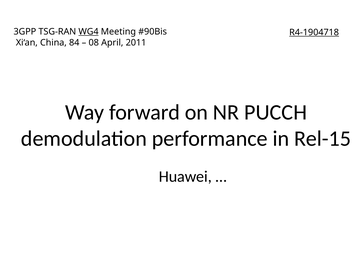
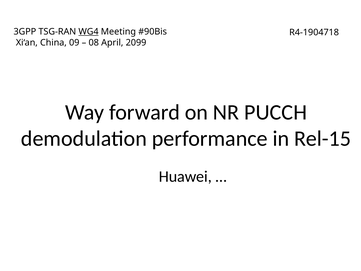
R4-1904718 underline: present -> none
84: 84 -> 09
2011: 2011 -> 2099
